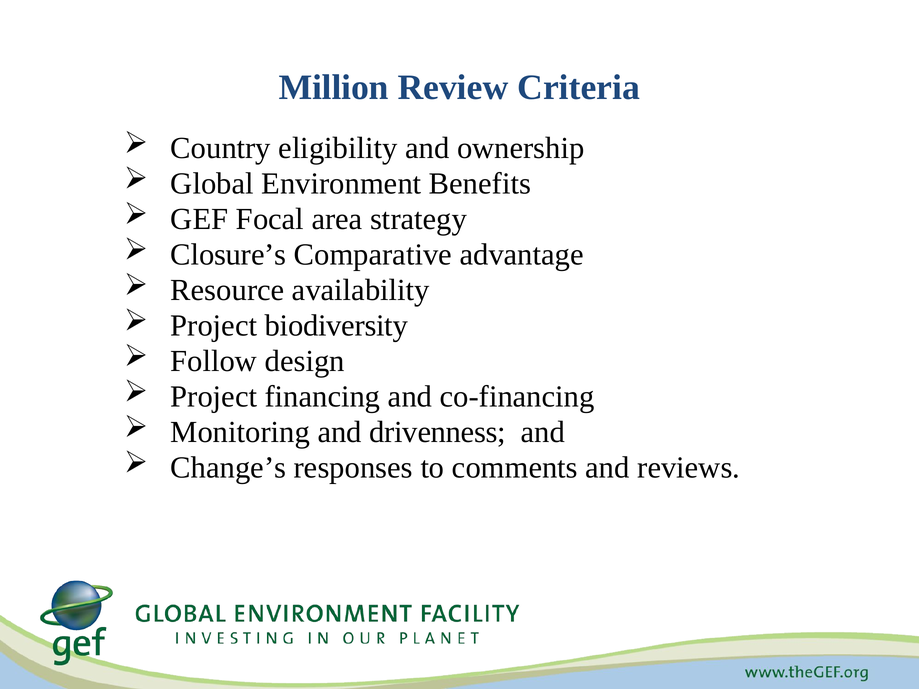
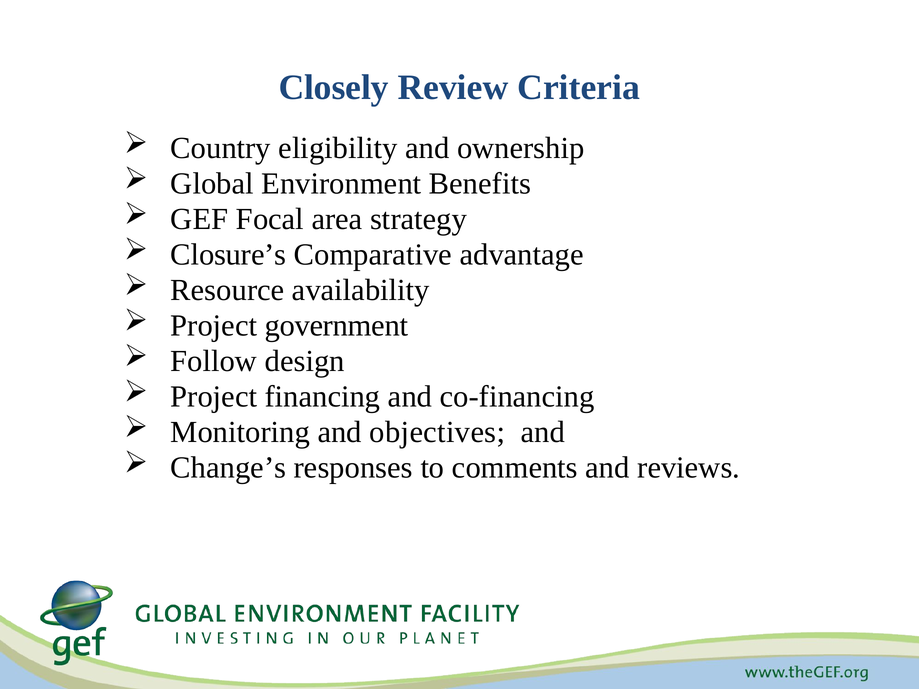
Million: Million -> Closely
biodiversity: biodiversity -> government
drivenness: drivenness -> objectives
